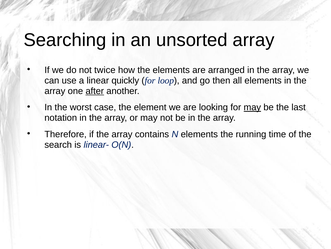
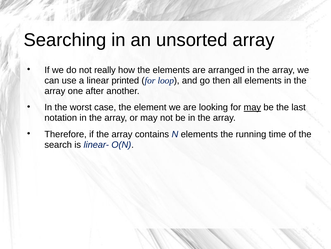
twice: twice -> really
quickly: quickly -> printed
after underline: present -> none
